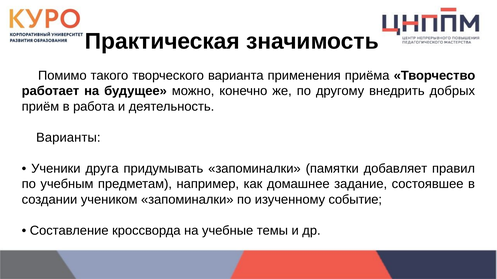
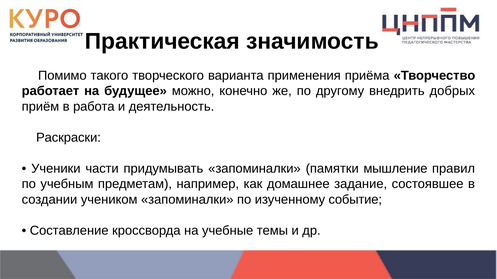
Варианты: Варианты -> Раскраски
друга: друга -> части
добавляет: добавляет -> мышление
